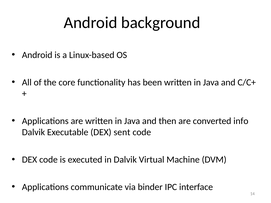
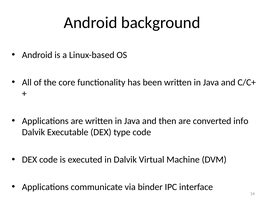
sent: sent -> type
